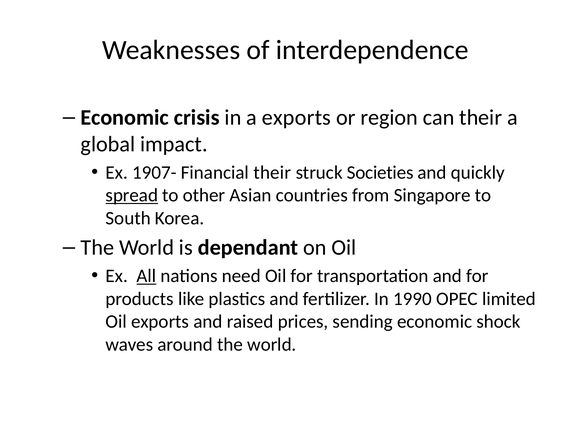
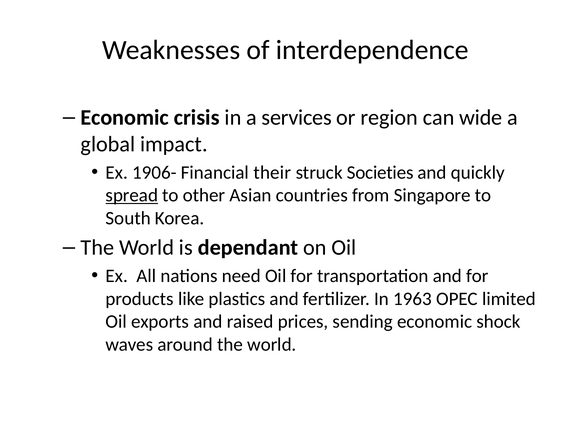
a exports: exports -> services
can their: their -> wide
1907-: 1907- -> 1906-
All underline: present -> none
1990: 1990 -> 1963
